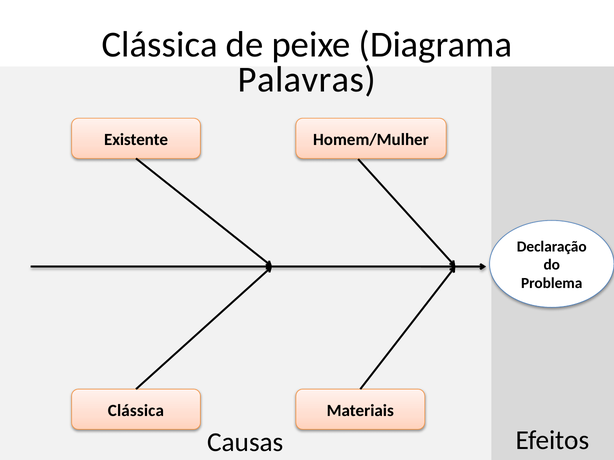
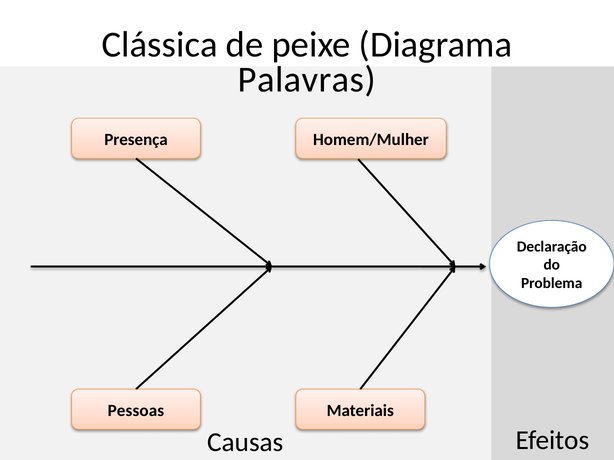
Existente: Existente -> Presença
Clássica at (136, 411): Clássica -> Pessoas
